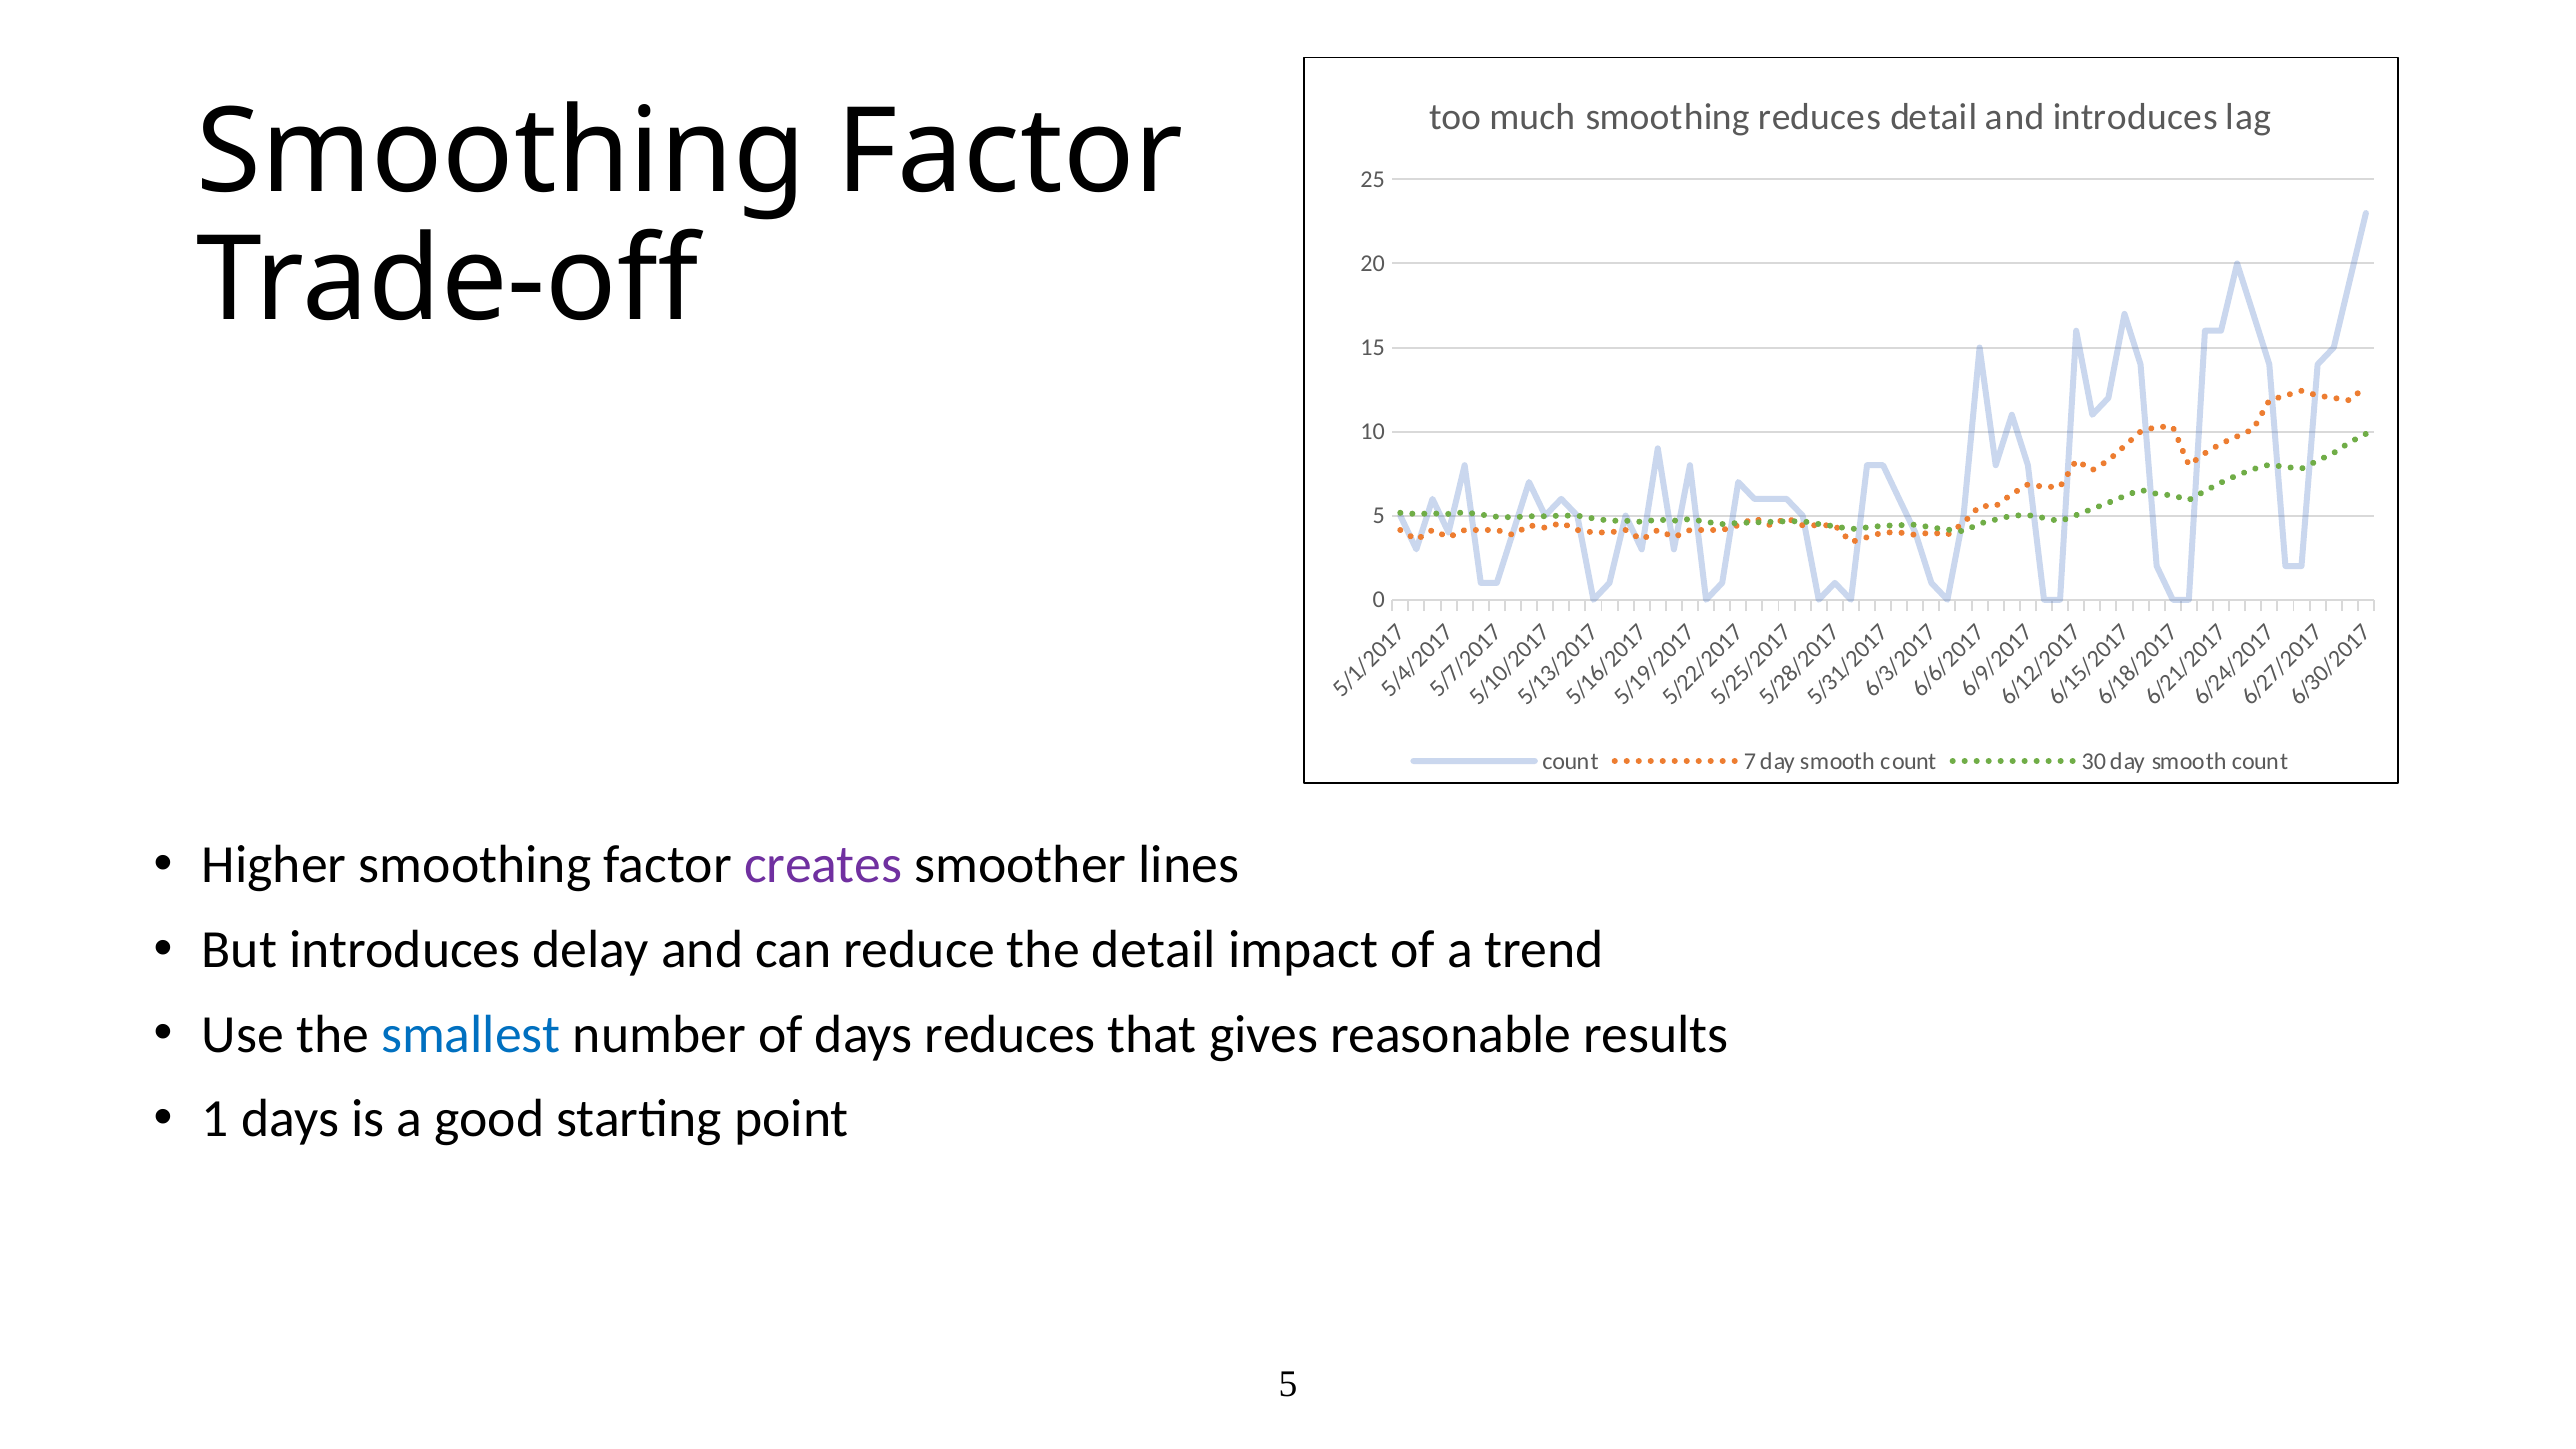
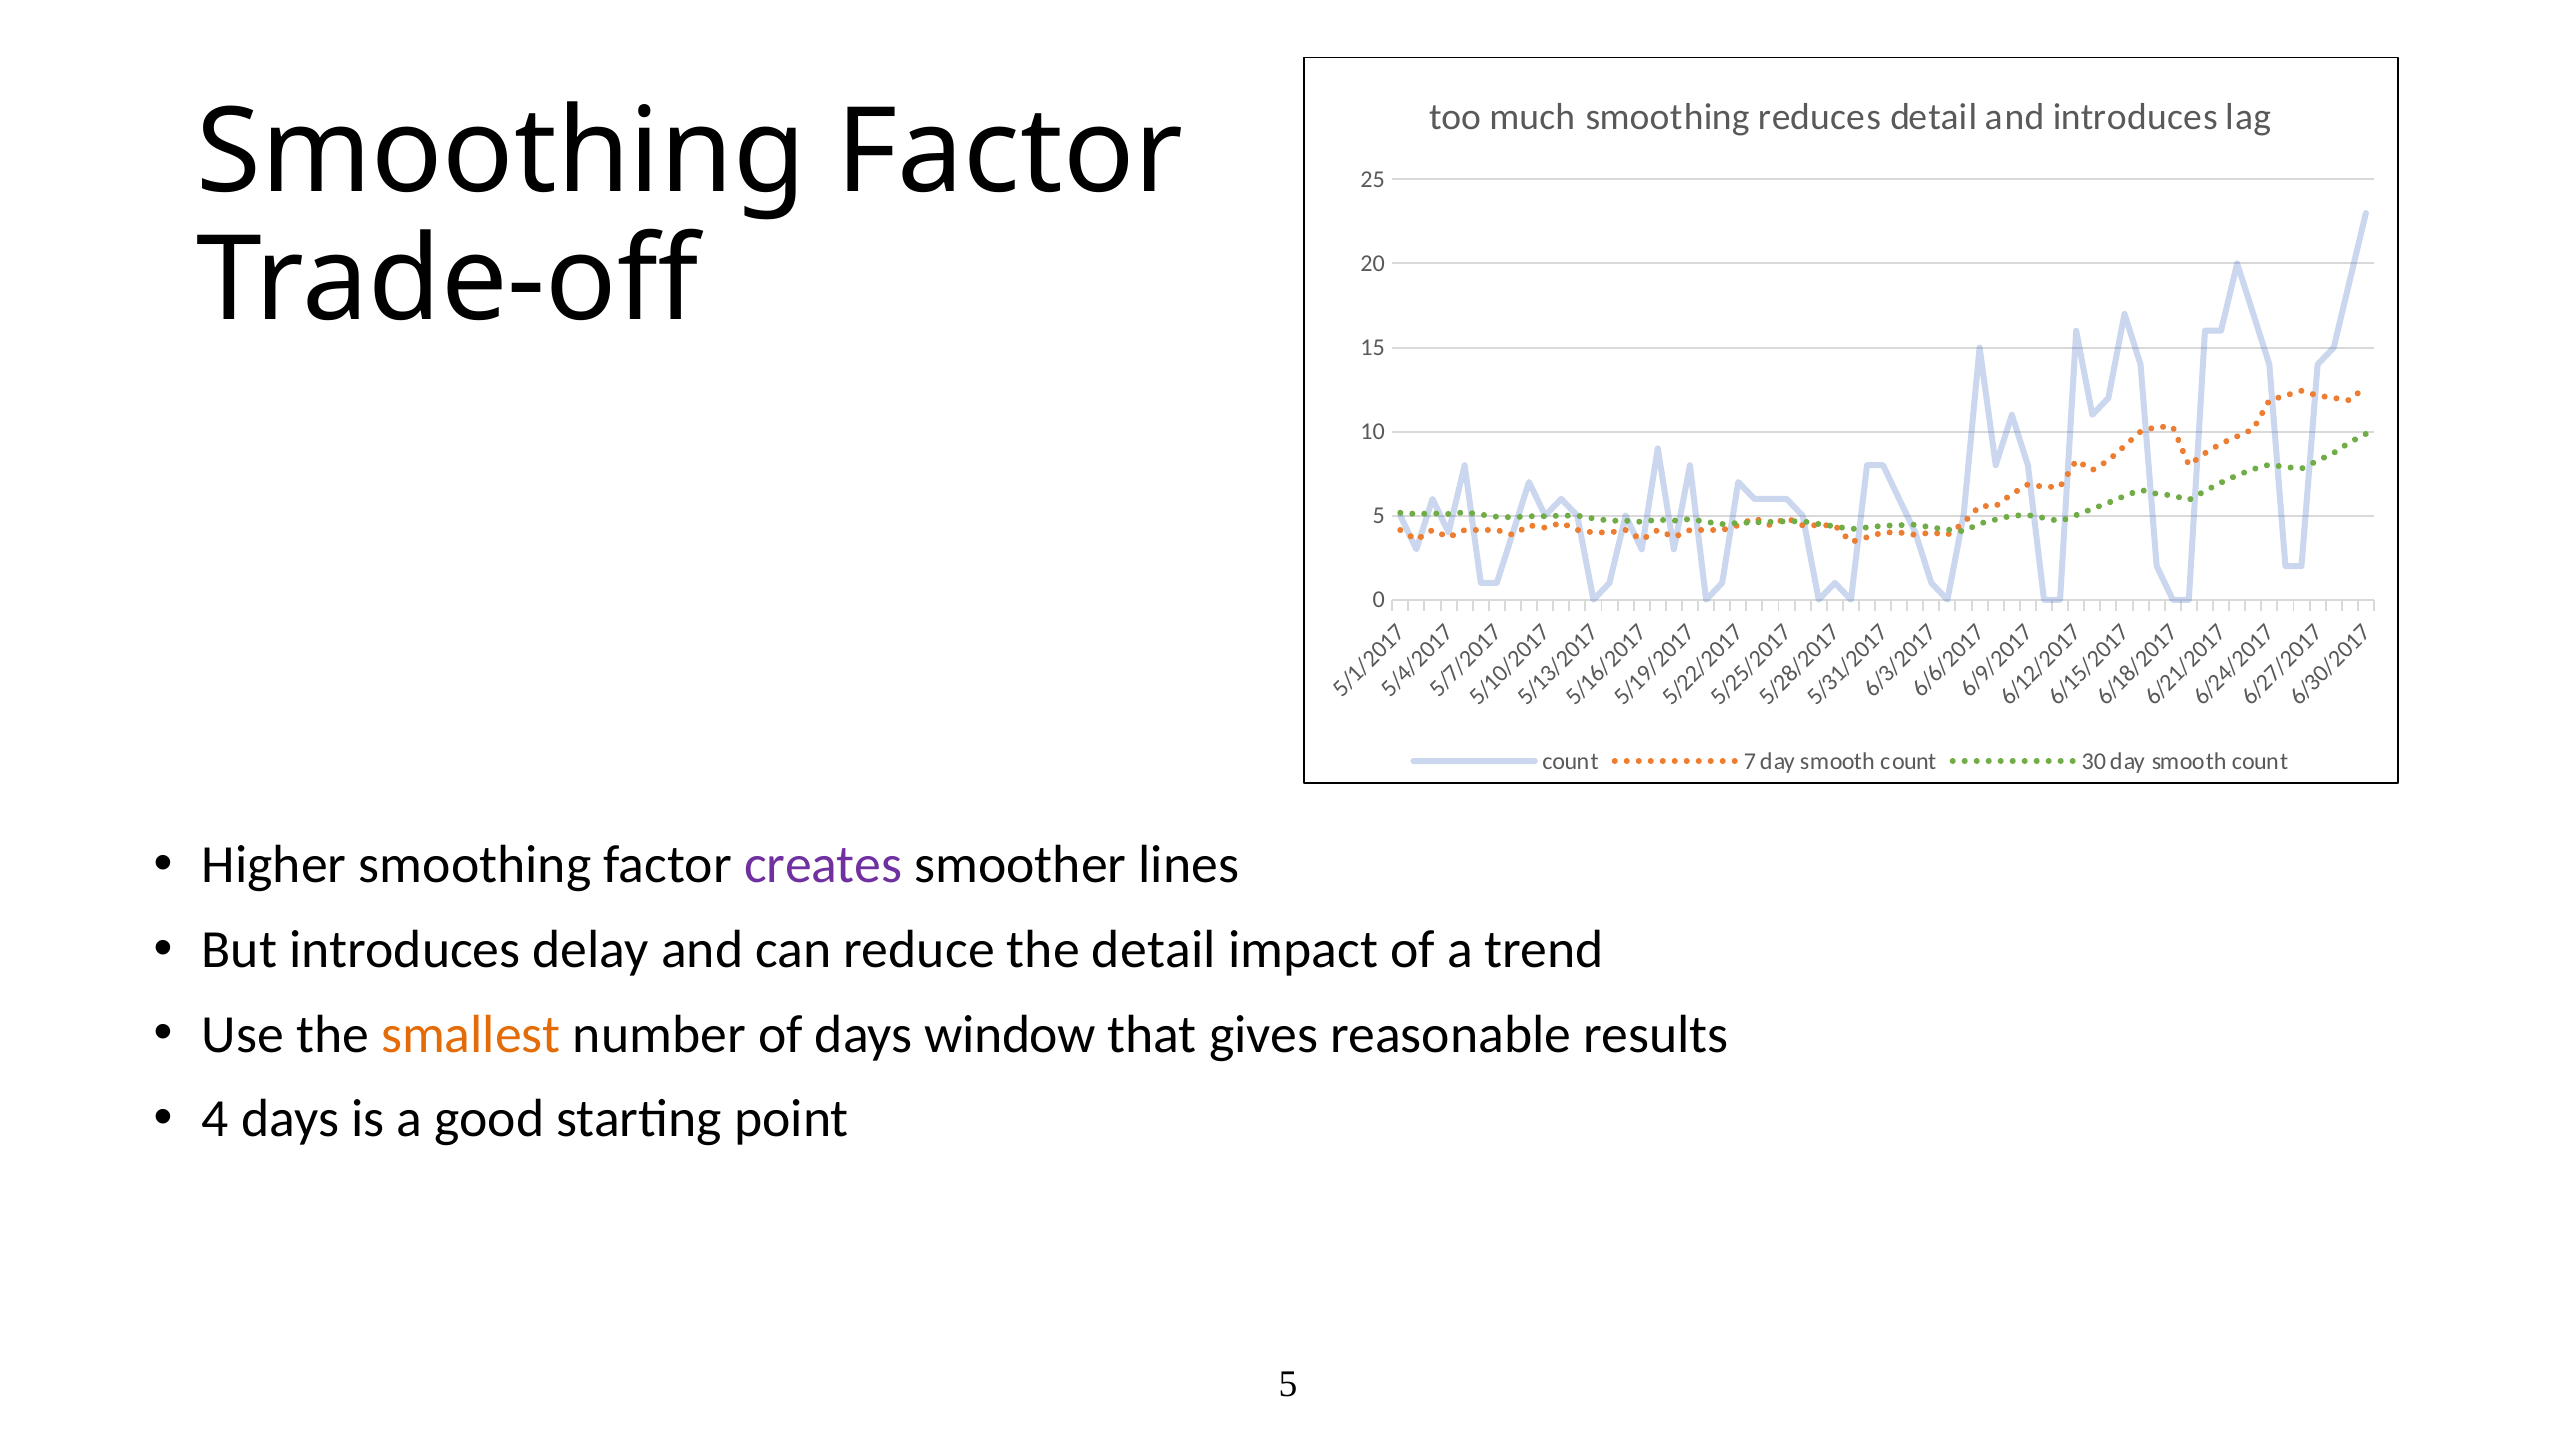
smallest colour: blue -> orange
days reduces: reduces -> window
1 at (215, 1119): 1 -> 4
